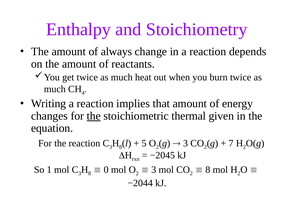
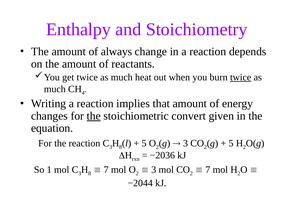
twice at (241, 78) underline: none -> present
thermal: thermal -> convert
7 at (231, 144): 7 -> 5
−2045: −2045 -> −2036
0 at (106, 170): 0 -> 7
8 at (208, 170): 8 -> 7
